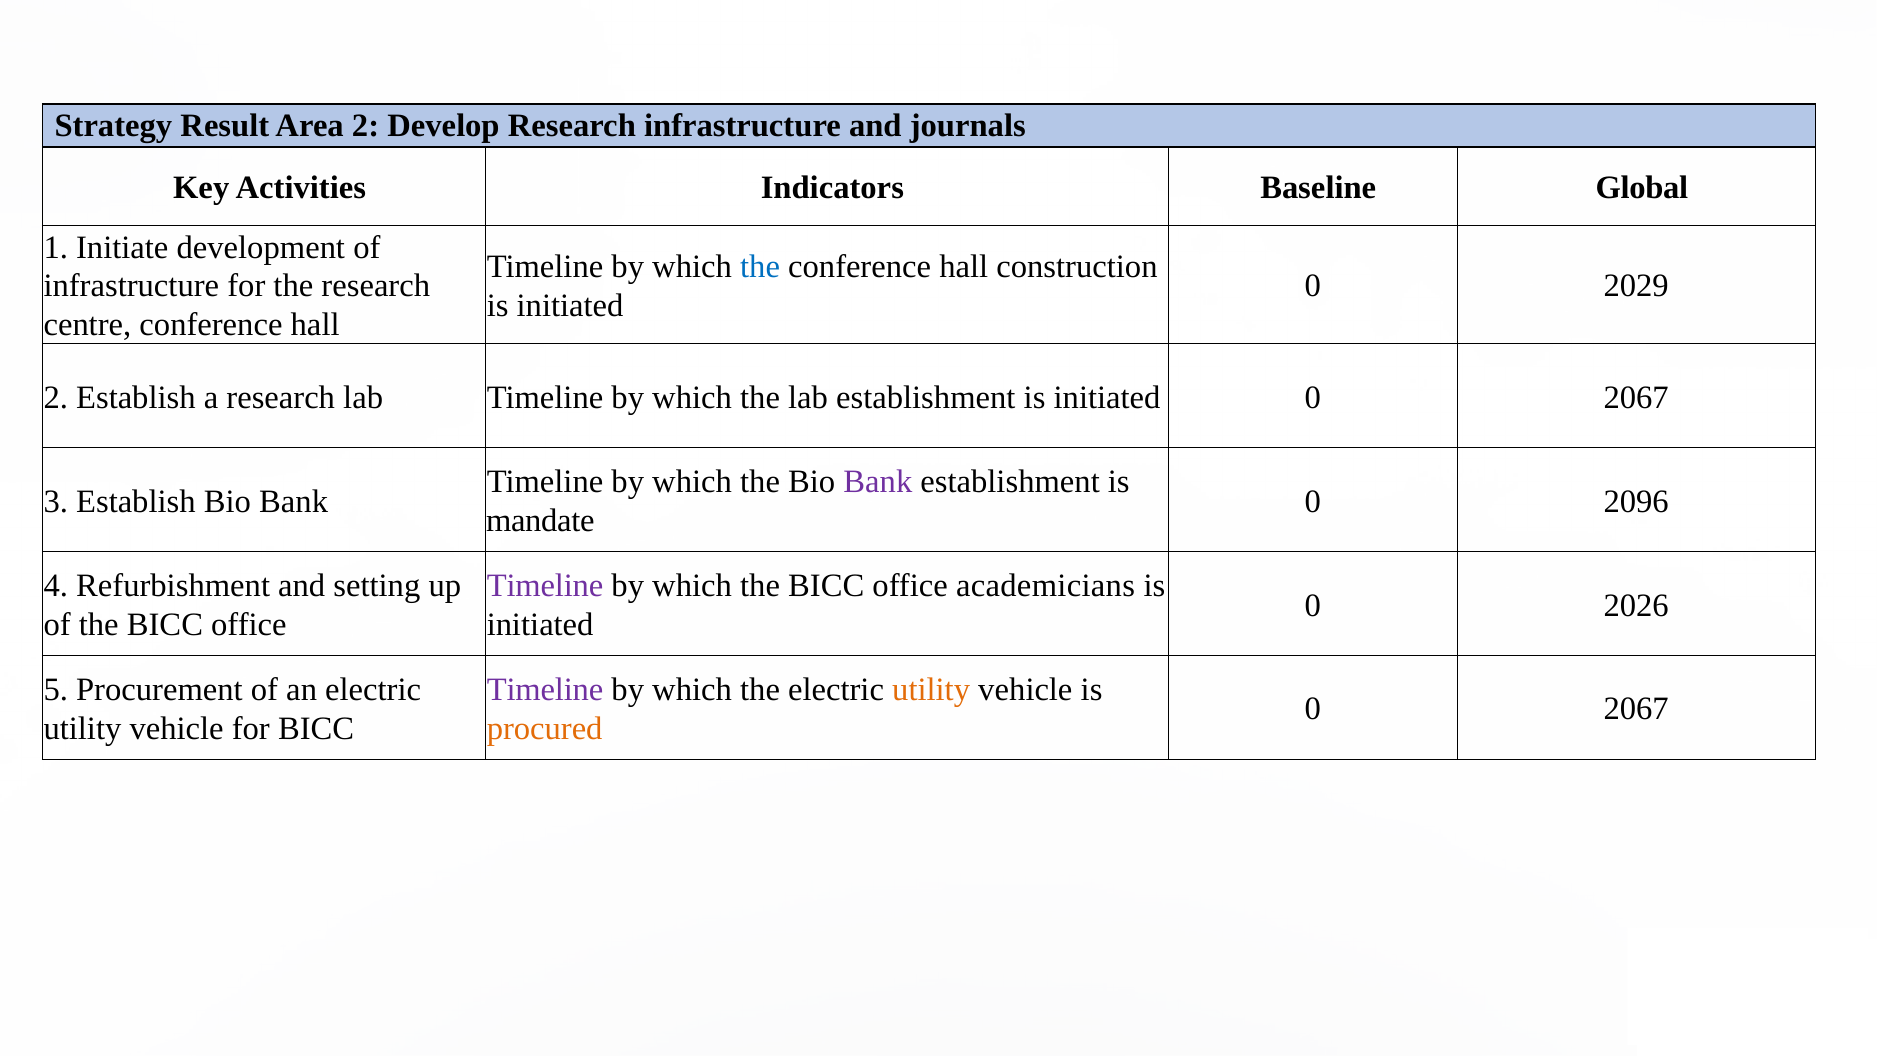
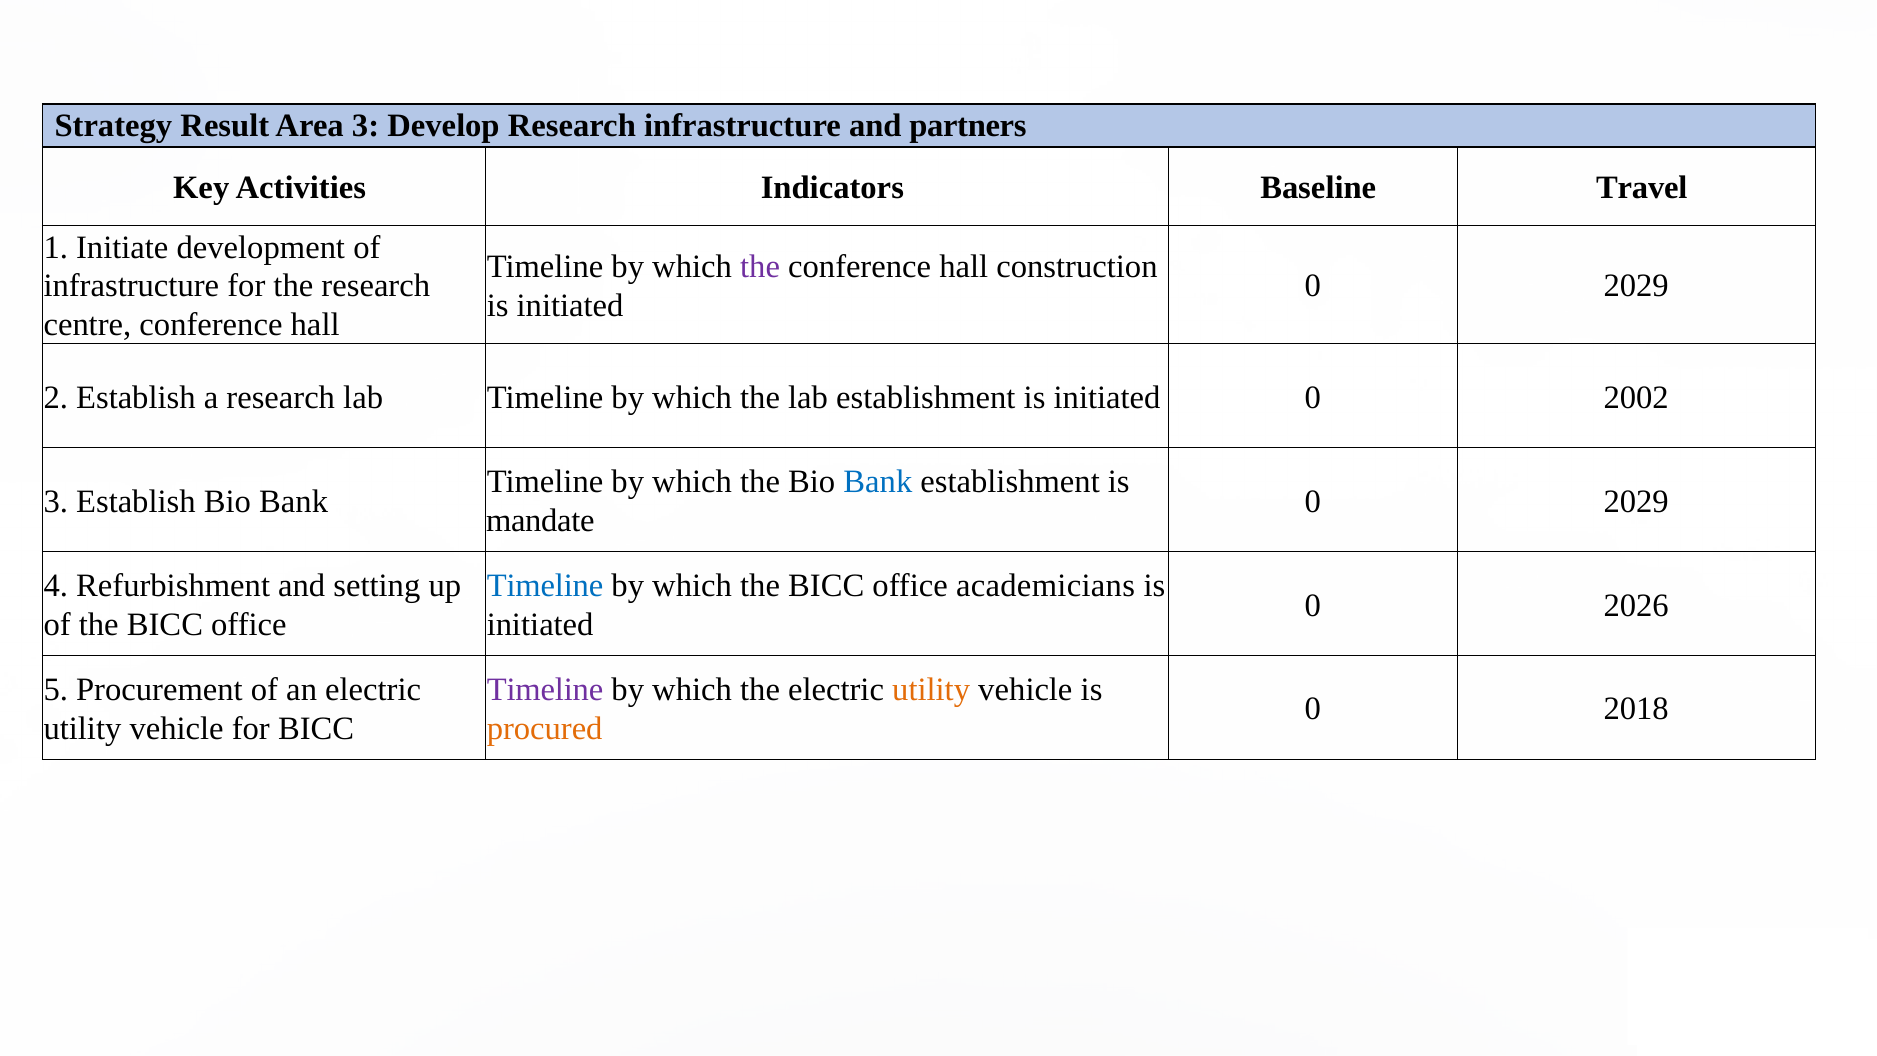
Area 2: 2 -> 3
journals: journals -> partners
Global: Global -> Travel
the at (760, 267) colour: blue -> purple
initiated 0 2067: 2067 -> 2002
Bank at (878, 482) colour: purple -> blue
2096 at (1636, 501): 2096 -> 2029
Timeline at (545, 586) colour: purple -> blue
2067 at (1636, 709): 2067 -> 2018
